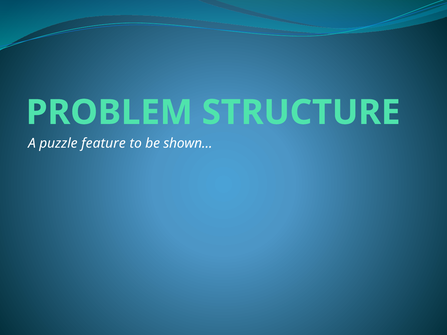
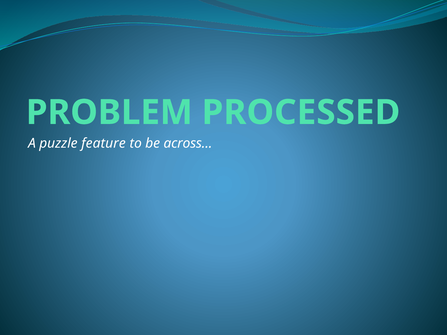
STRUCTURE: STRUCTURE -> PROCESSED
shown…: shown… -> across…
